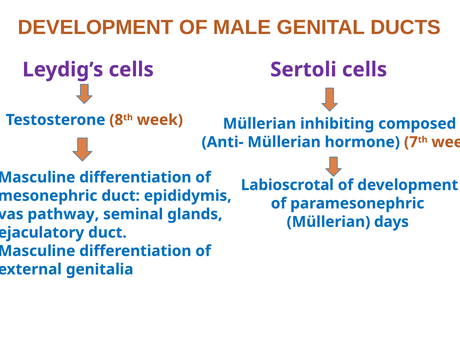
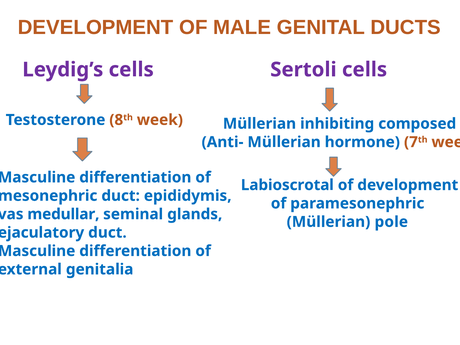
pathway: pathway -> medullar
days: days -> pole
